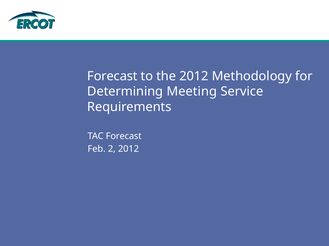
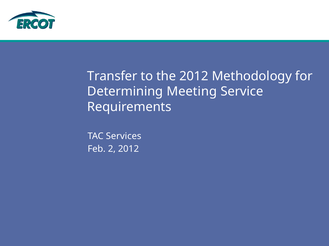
Forecast at (112, 76): Forecast -> Transfer
TAC Forecast: Forecast -> Services
